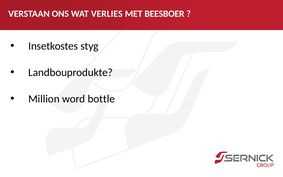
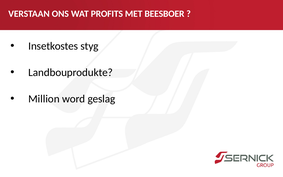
VERLIES: VERLIES -> PROFITS
bottle: bottle -> geslag
